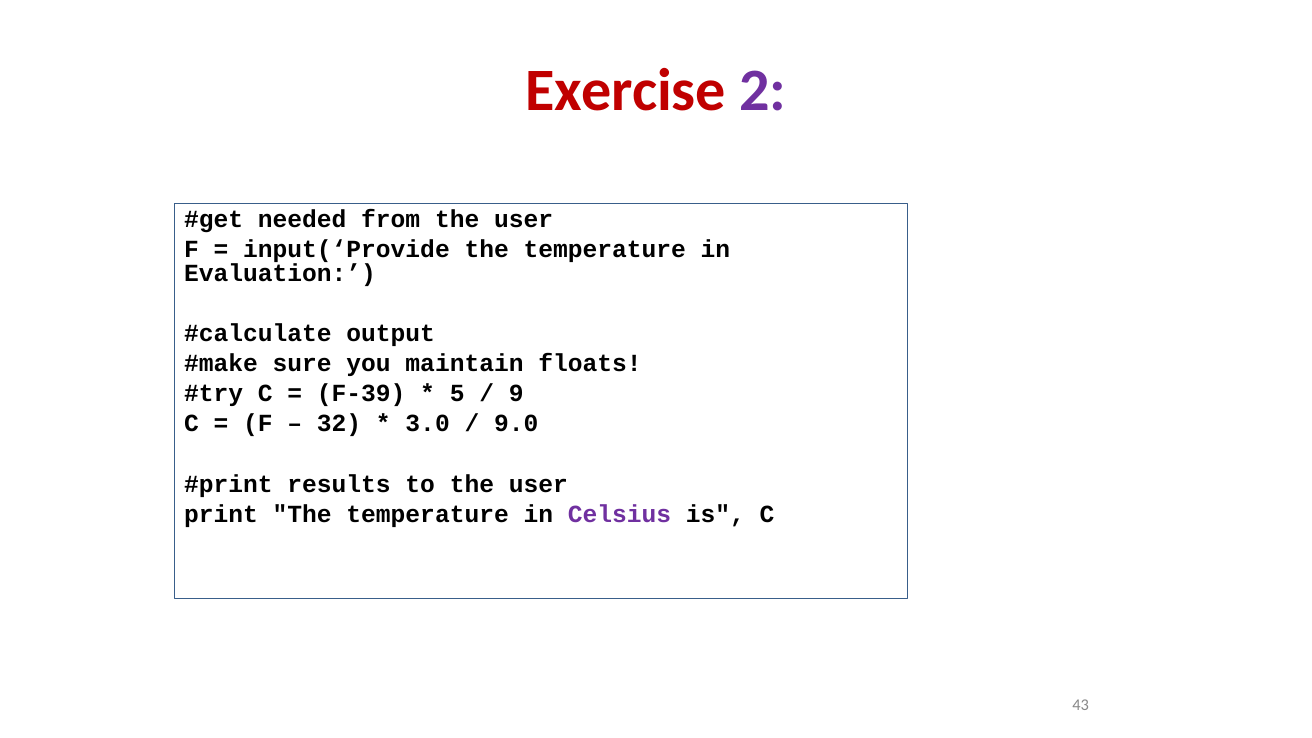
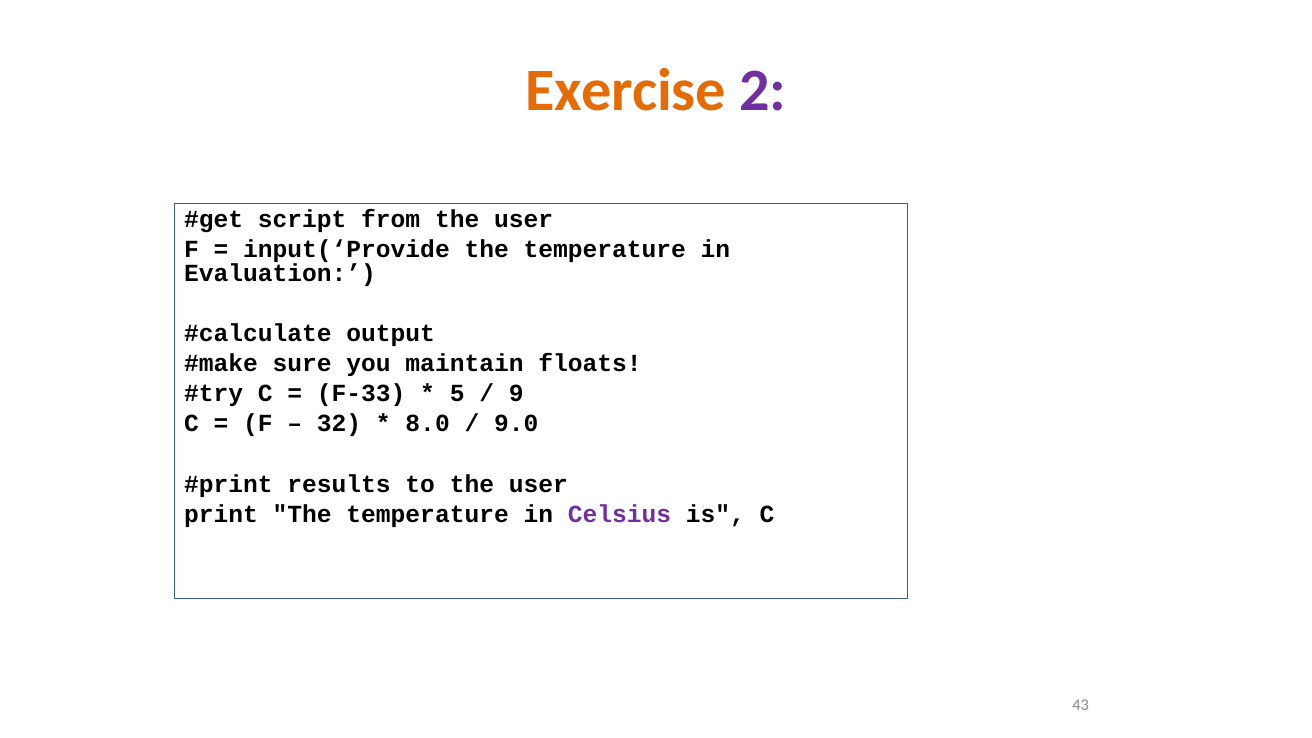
Exercise colour: red -> orange
needed: needed -> script
F-39: F-39 -> F-33
3.0: 3.0 -> 8.0
